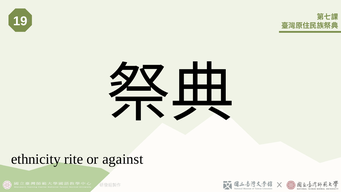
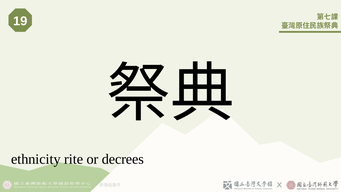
against: against -> decrees
